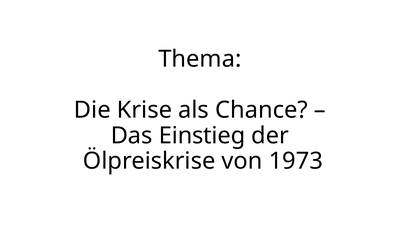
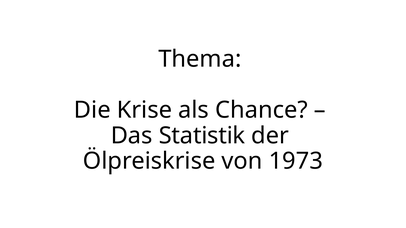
Einstieg: Einstieg -> Statistik
